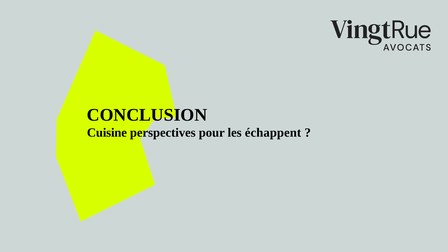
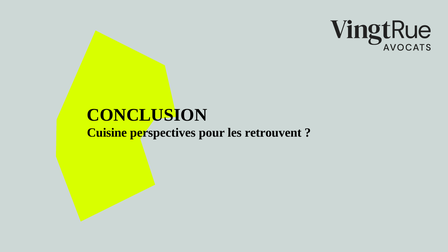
échappent: échappent -> retrouvent
